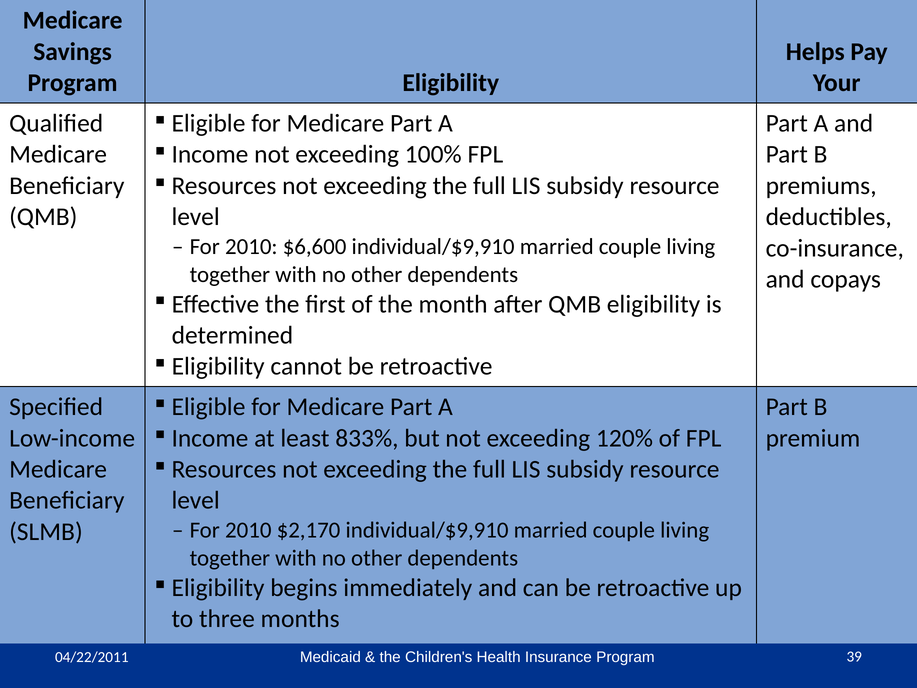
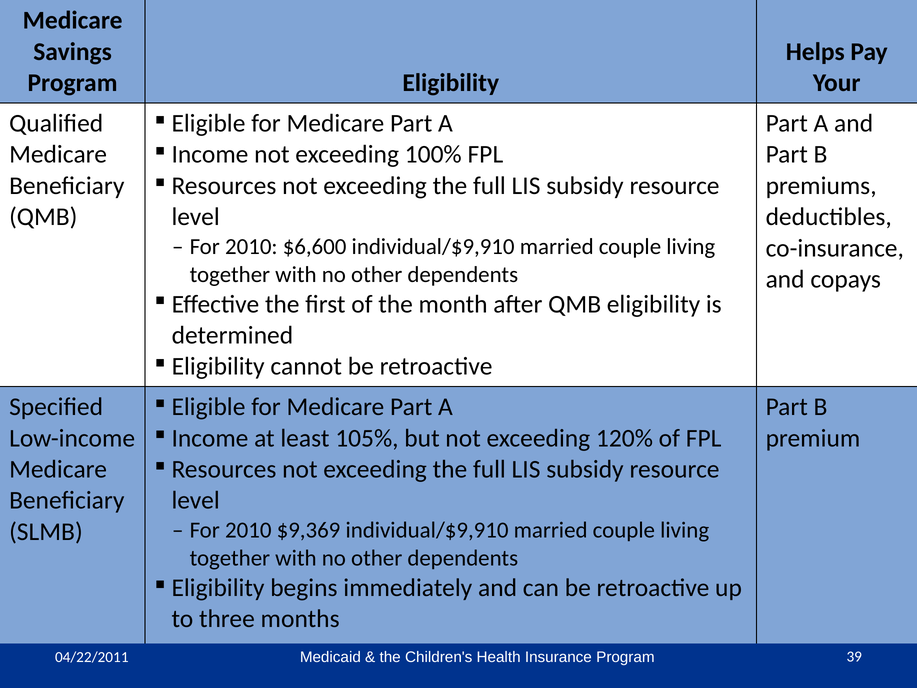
833%: 833% -> 105%
$2,170: $2,170 -> $9,369
